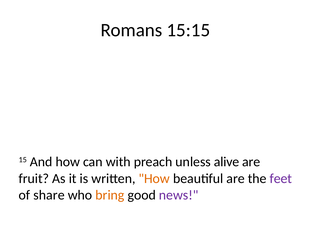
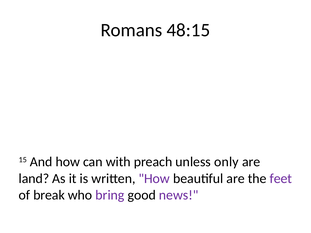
15:15: 15:15 -> 48:15
alive: alive -> only
fruit: fruit -> land
How at (154, 179) colour: orange -> purple
share: share -> break
bring colour: orange -> purple
